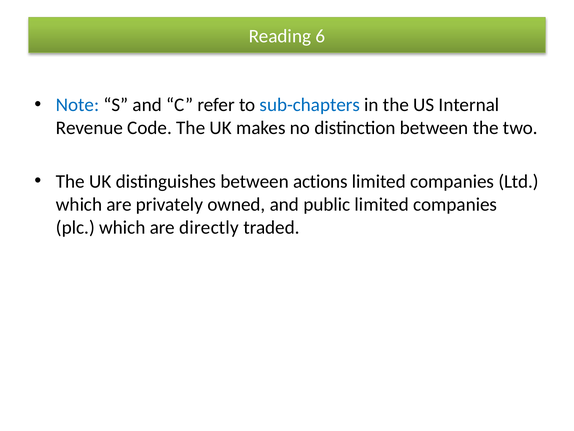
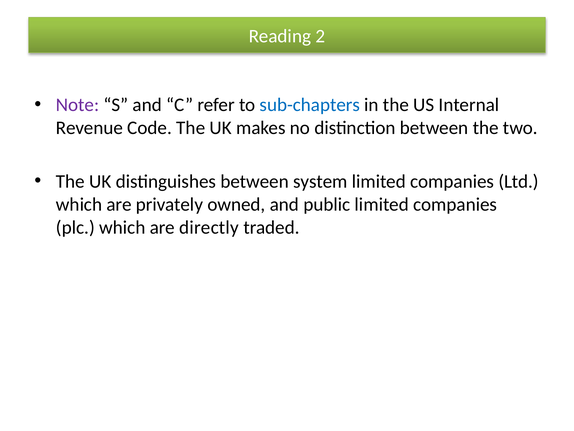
6: 6 -> 2
Note colour: blue -> purple
actions: actions -> system
